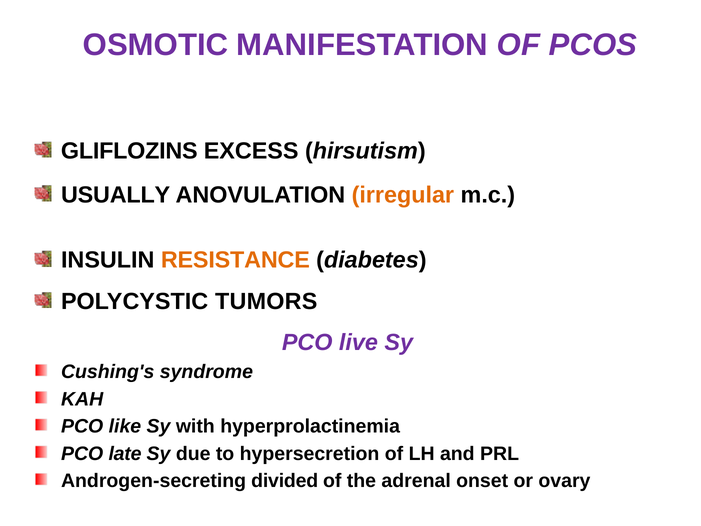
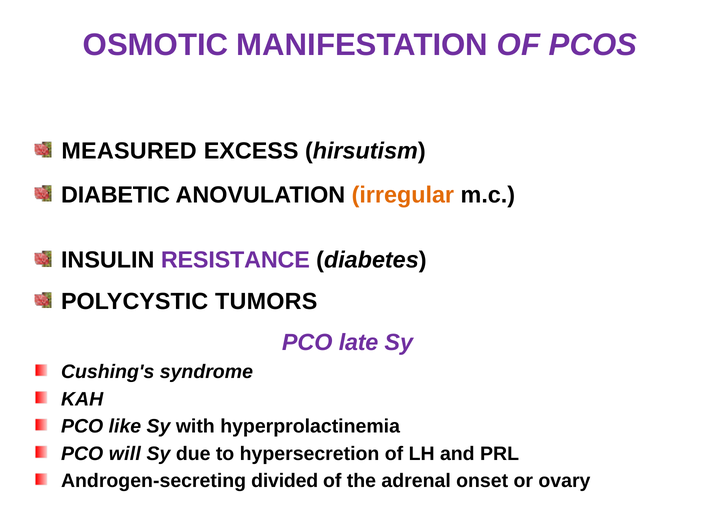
GLIFLOZINS: GLIFLOZINS -> MEASURED
USUALLY: USUALLY -> DIABETIC
RESISTANCE colour: orange -> purple
live: live -> late
late: late -> will
